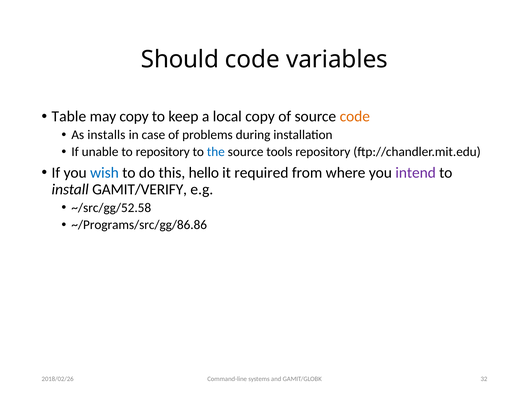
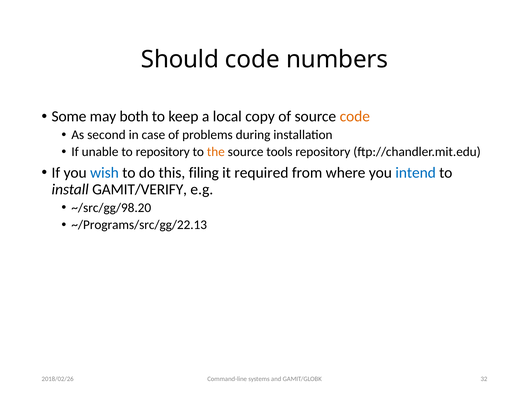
variables: variables -> numbers
Table: Table -> Some
may copy: copy -> both
installs: installs -> second
the colour: blue -> orange
hello: hello -> filing
intend colour: purple -> blue
~/src/gg/52.58: ~/src/gg/52.58 -> ~/src/gg/98.20
~/Programs/src/gg/86.86: ~/Programs/src/gg/86.86 -> ~/Programs/src/gg/22.13
